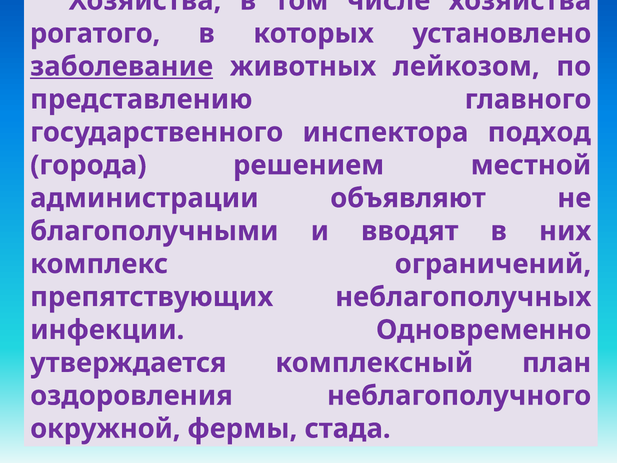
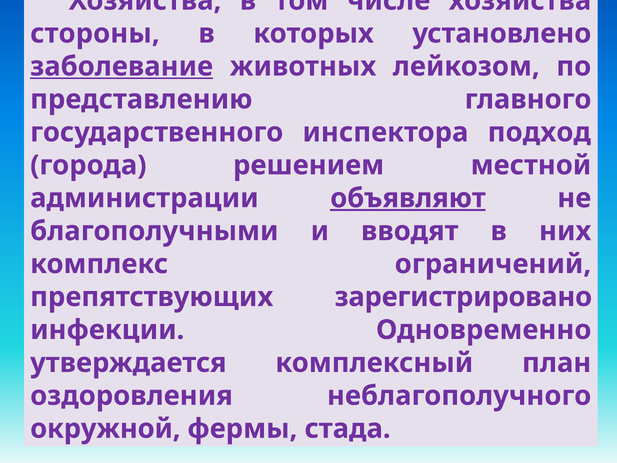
рогатого: рогатого -> стороны
объявляют underline: none -> present
неблагополучных: неблагополучных -> зарегистрировано
